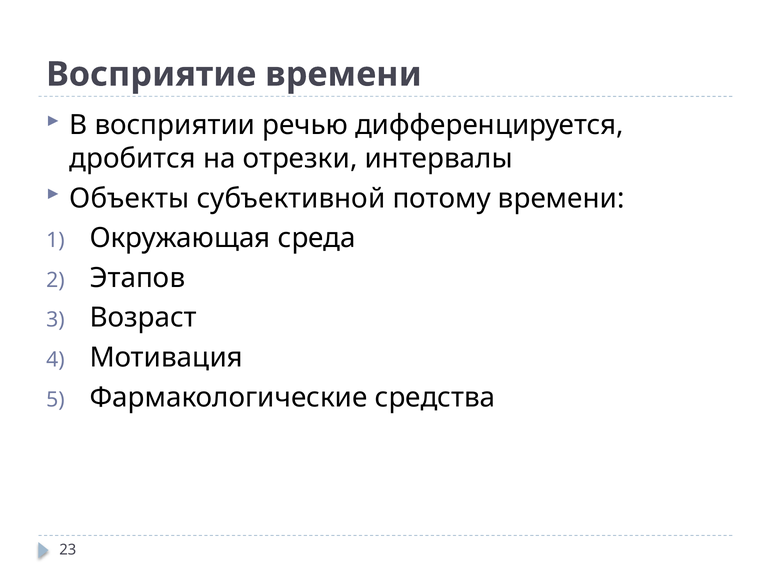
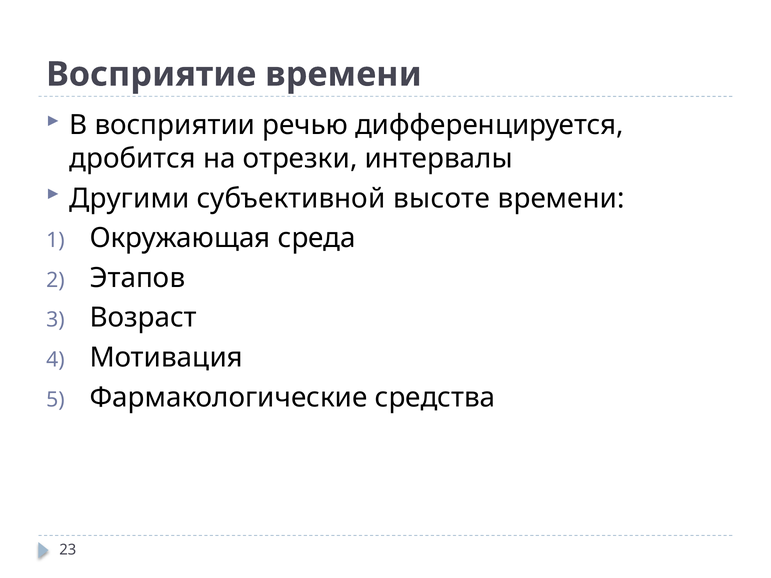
Объекты: Объекты -> Другими
потому: потому -> высоте
